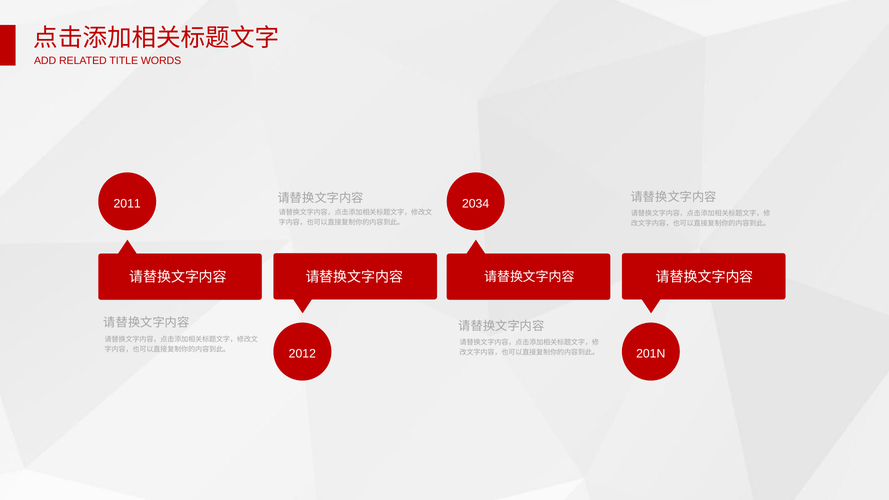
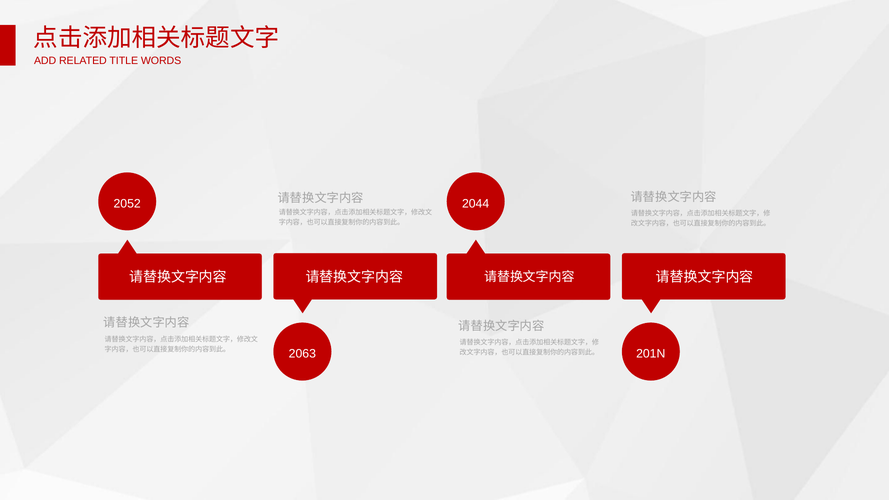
2011: 2011 -> 2052
2034: 2034 -> 2044
2012: 2012 -> 2063
